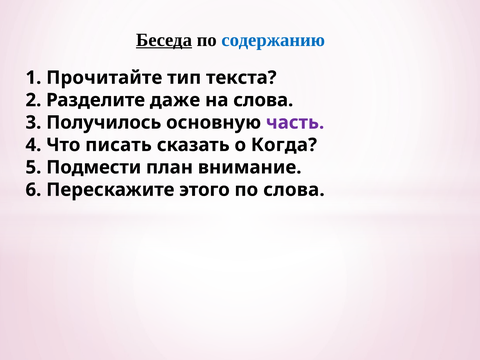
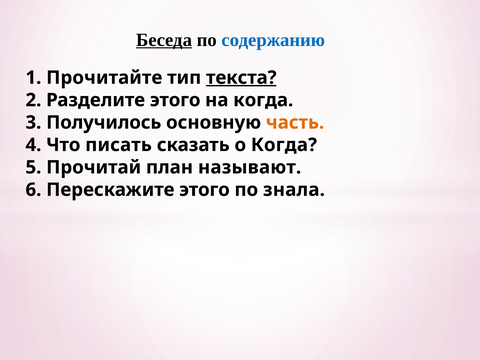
текста underline: none -> present
Разделите даже: даже -> этого
на слова: слова -> когда
часть colour: purple -> orange
Подмести: Подмести -> Прочитай
внимание: внимание -> называют
по слова: слова -> знала
